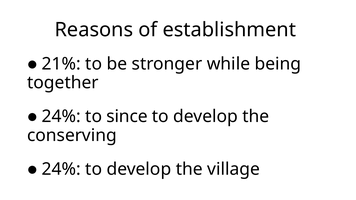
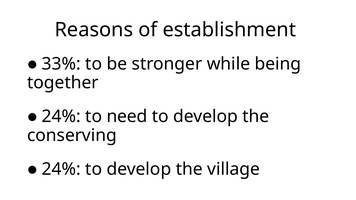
21%: 21% -> 33%
since: since -> need
